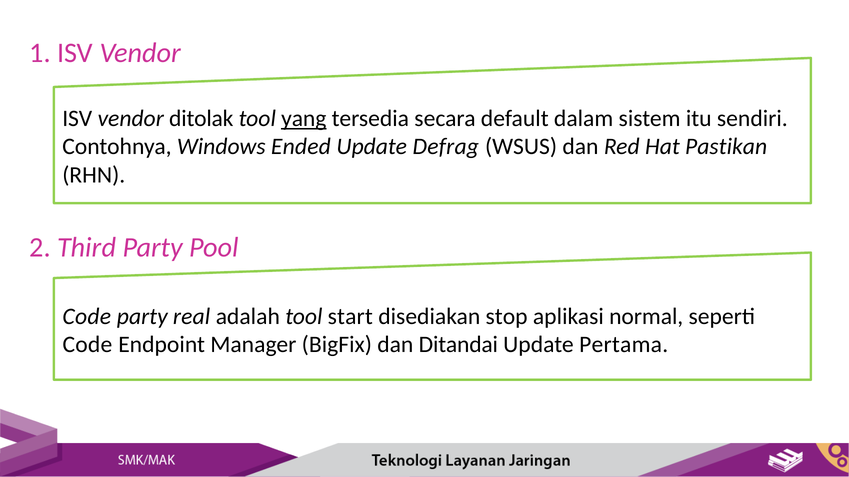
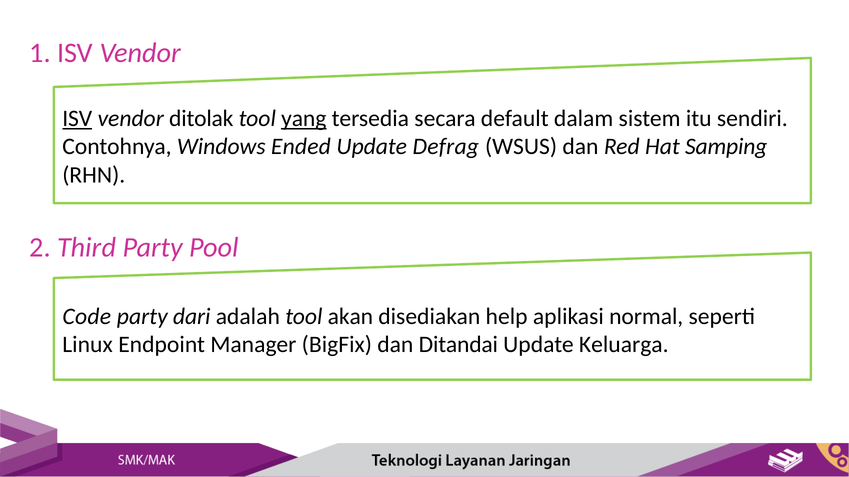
ISV at (77, 119) underline: none -> present
Pastikan: Pastikan -> Samping
real: real -> dari
start: start -> akan
stop: stop -> help
Code at (87, 345): Code -> Linux
Pertama: Pertama -> Keluarga
